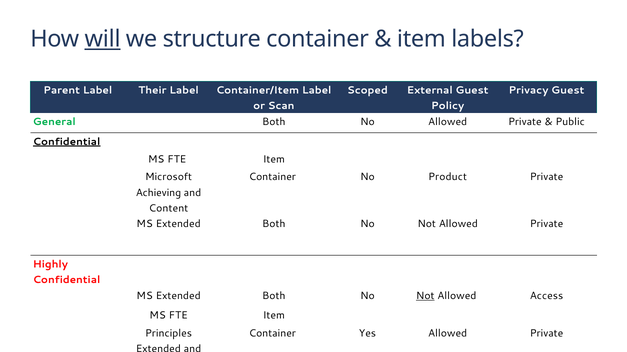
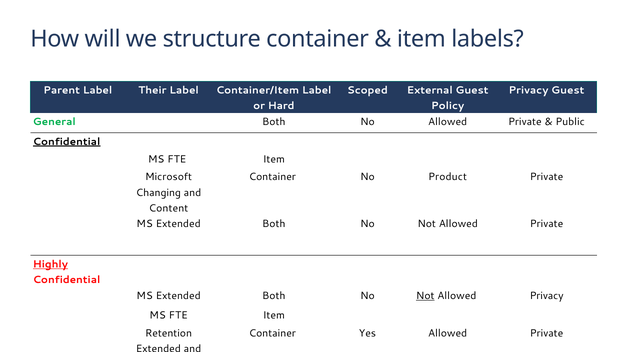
will underline: present -> none
Scan: Scan -> Hard
Achieving: Achieving -> Changing
Highly underline: none -> present
Allowed Access: Access -> Privacy
Principles: Principles -> Retention
